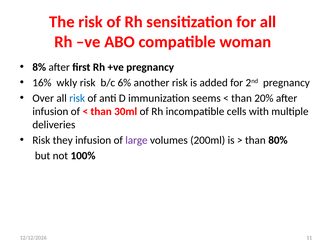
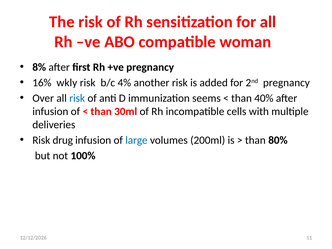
6%: 6% -> 4%
20%: 20% -> 40%
they: they -> drug
large colour: purple -> blue
